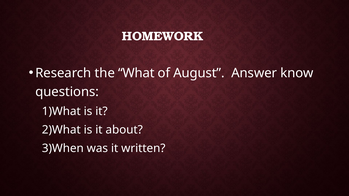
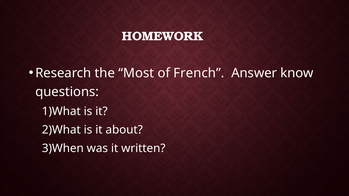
What: What -> Most
August: August -> French
